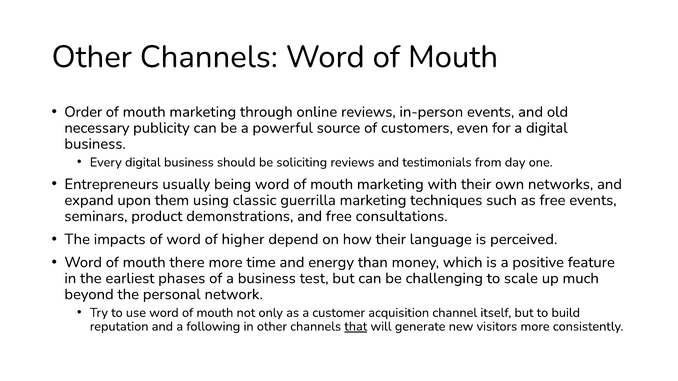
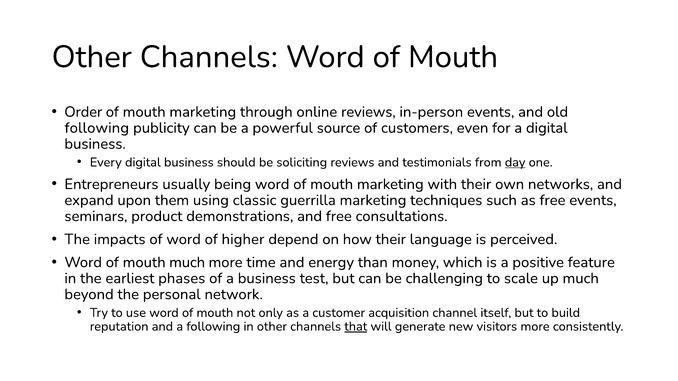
necessary at (97, 128): necessary -> following
day underline: none -> present
mouth there: there -> much
